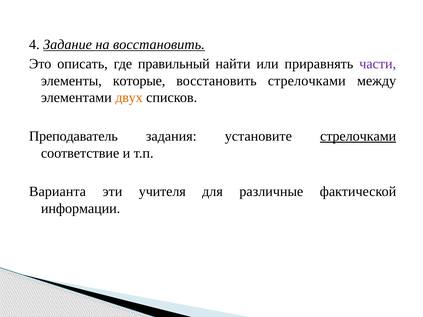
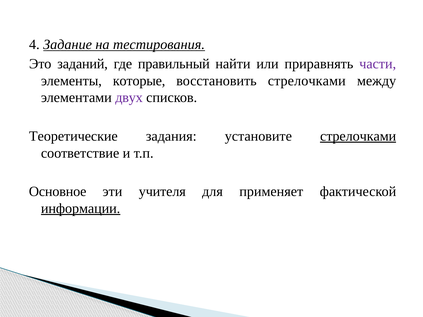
на восстановить: восстановить -> тестирования
описать: описать -> заданий
двух colour: orange -> purple
Преподаватель: Преподаватель -> Теоретические
Варианта: Варианта -> Основное
различные: различные -> применяет
информации underline: none -> present
